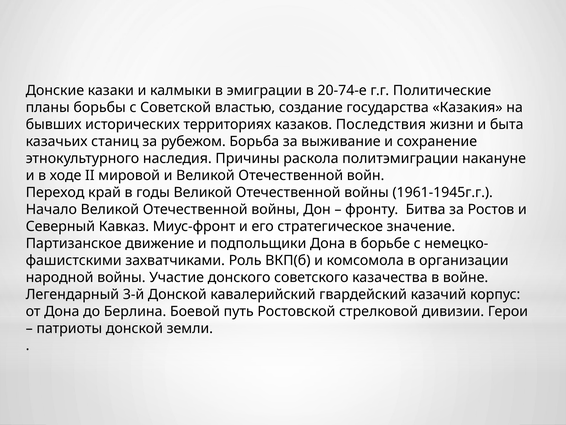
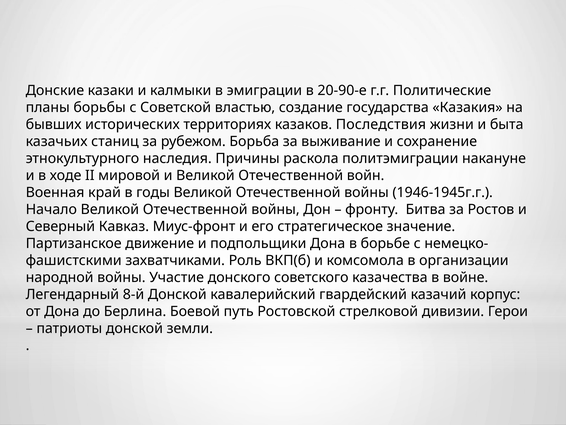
20-74-е: 20-74-е -> 20-90-е
Переход: Переход -> Военная
1961-1945г.г: 1961-1945г.г -> 1946-1945г.г
3-й: 3-й -> 8-й
